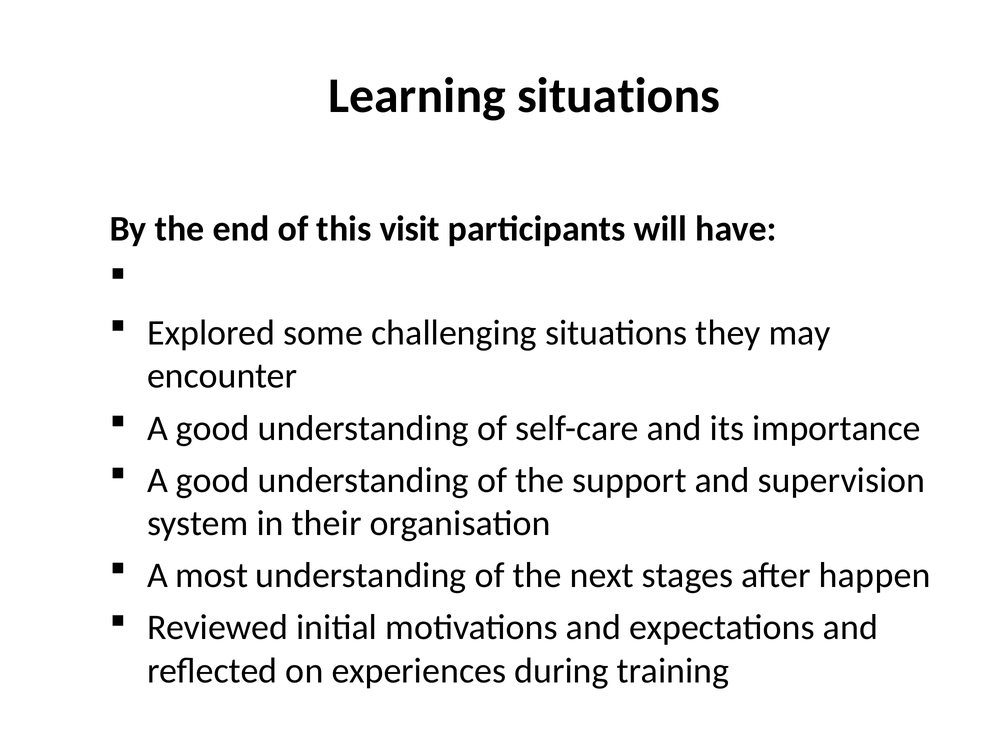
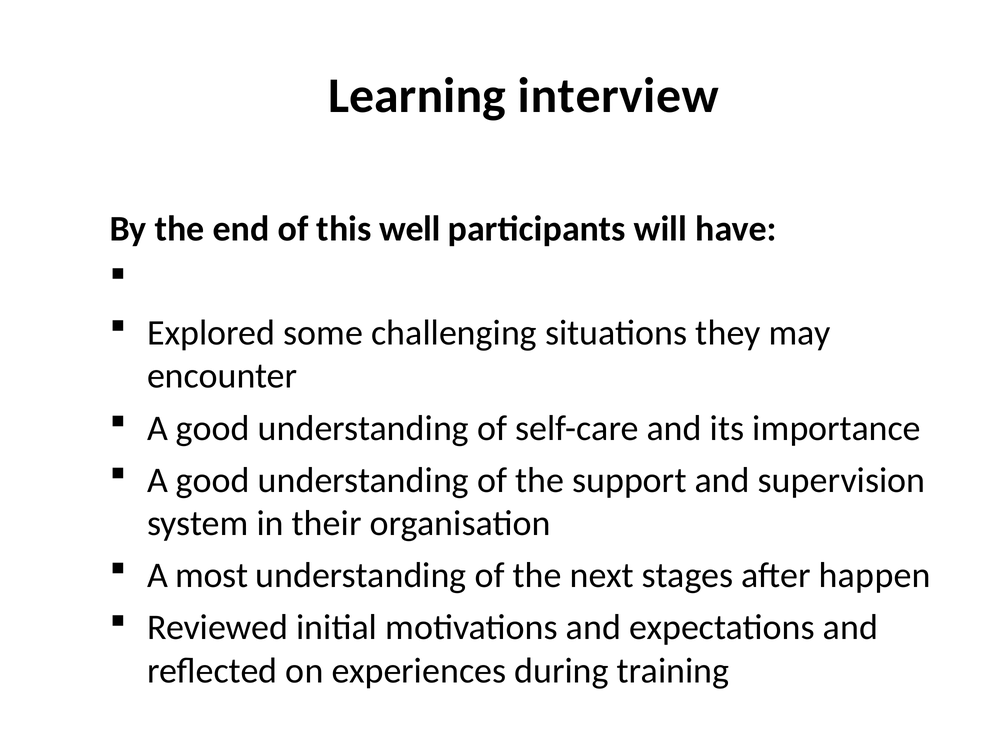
Learning situations: situations -> interview
visit: visit -> well
